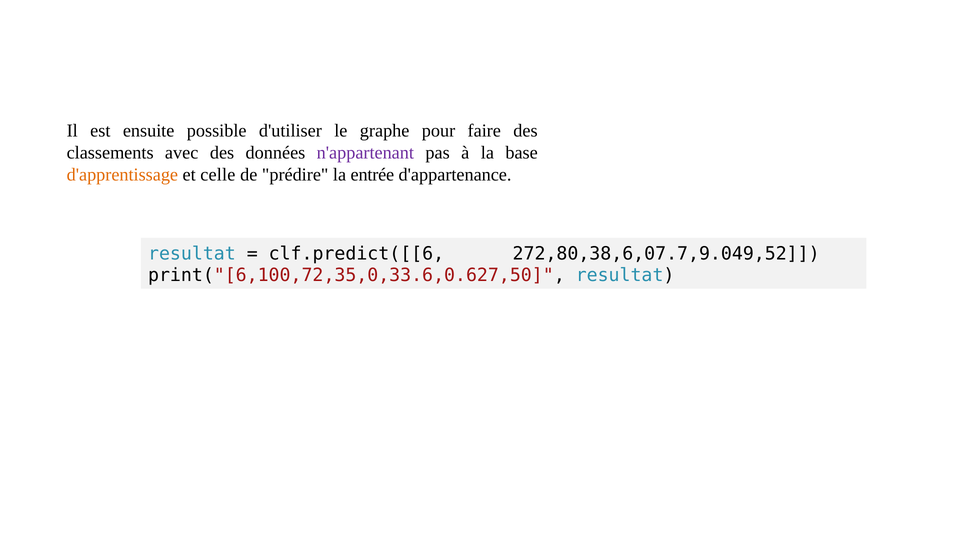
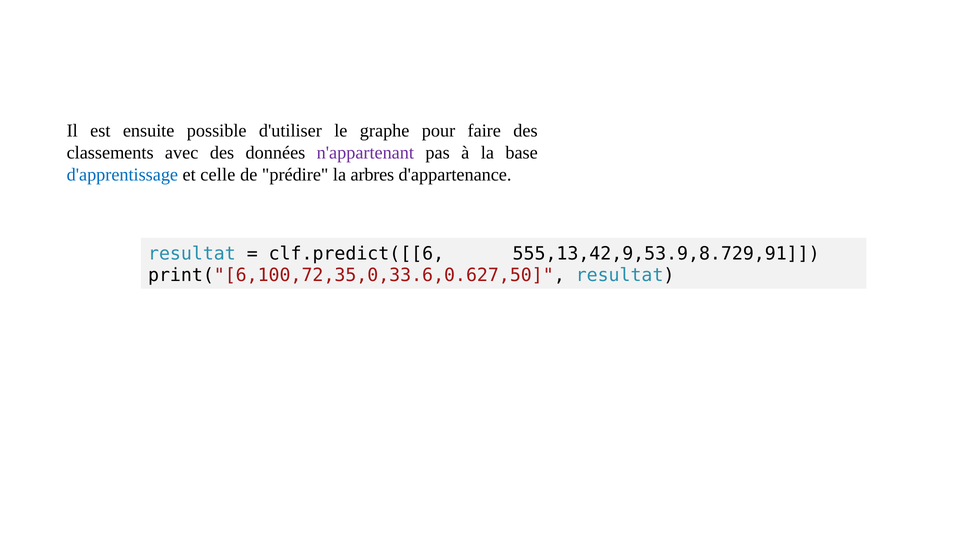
d'apprentissage colour: orange -> blue
entrée: entrée -> arbres
272,80,38,6,07.7,9.049,52: 272,80,38,6,07.7,9.049,52 -> 555,13,42,9,53.9,8.729,91
